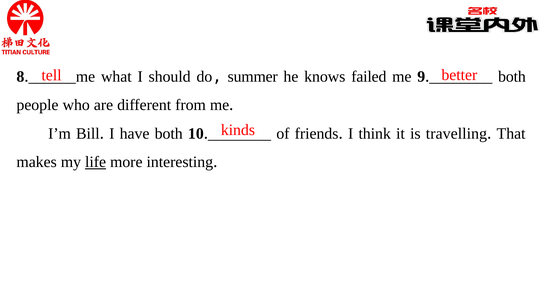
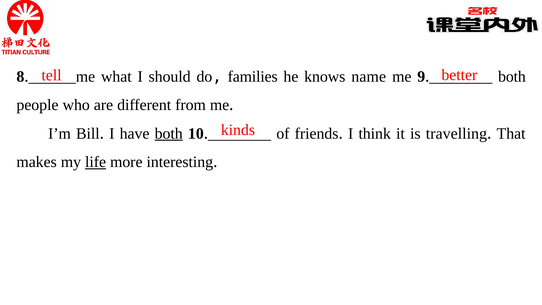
summer: summer -> families
failed: failed -> name
both at (169, 133) underline: none -> present
